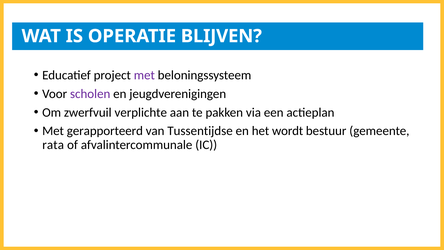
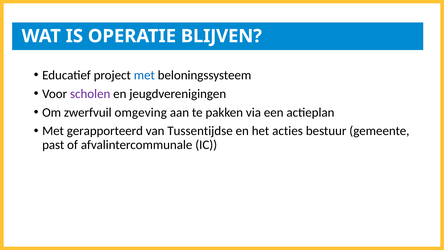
met at (144, 75) colour: purple -> blue
verplichte: verplichte -> omgeving
wordt: wordt -> acties
rata: rata -> past
